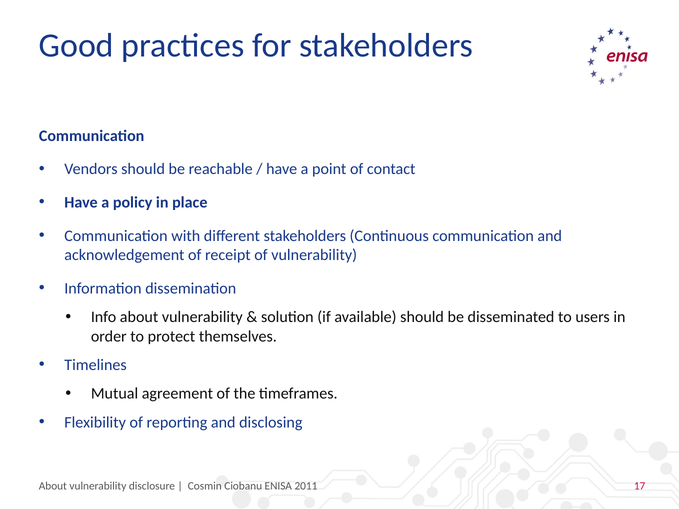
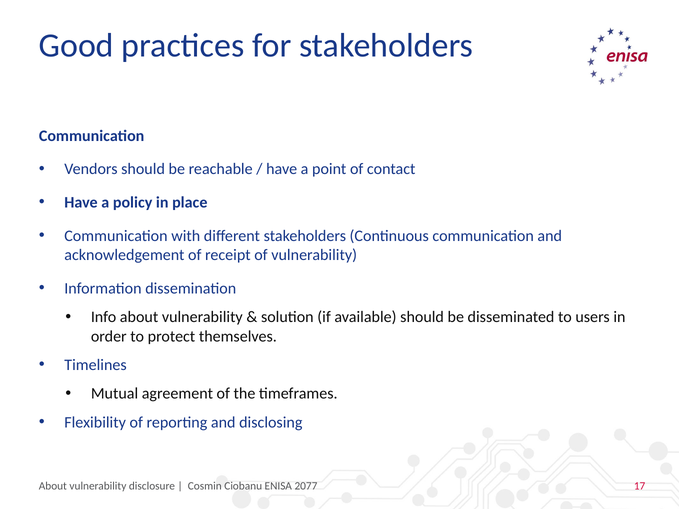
2011: 2011 -> 2077
